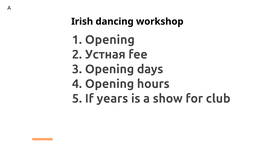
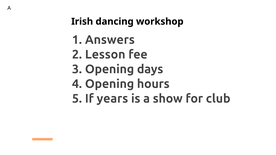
Opening at (110, 40): Opening -> Answers
Устная: Устная -> Lesson
